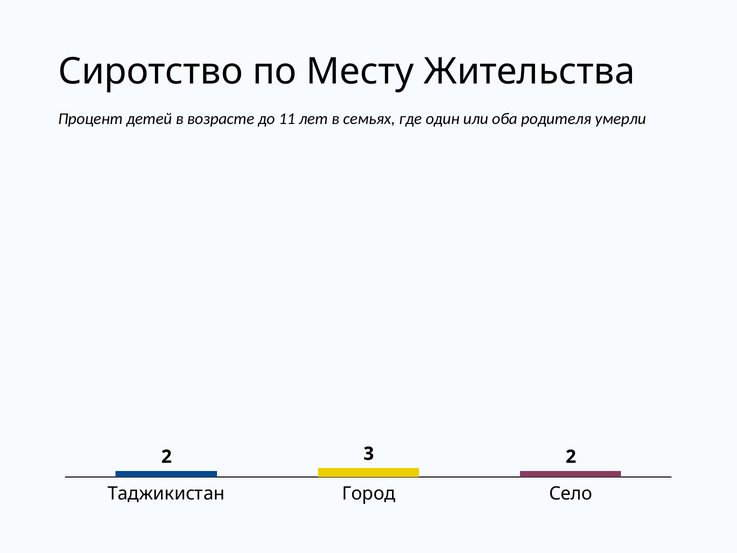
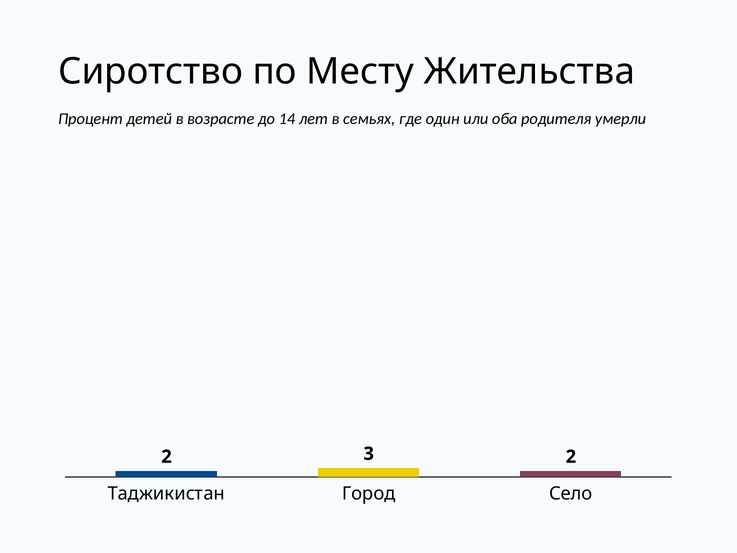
11: 11 -> 14
